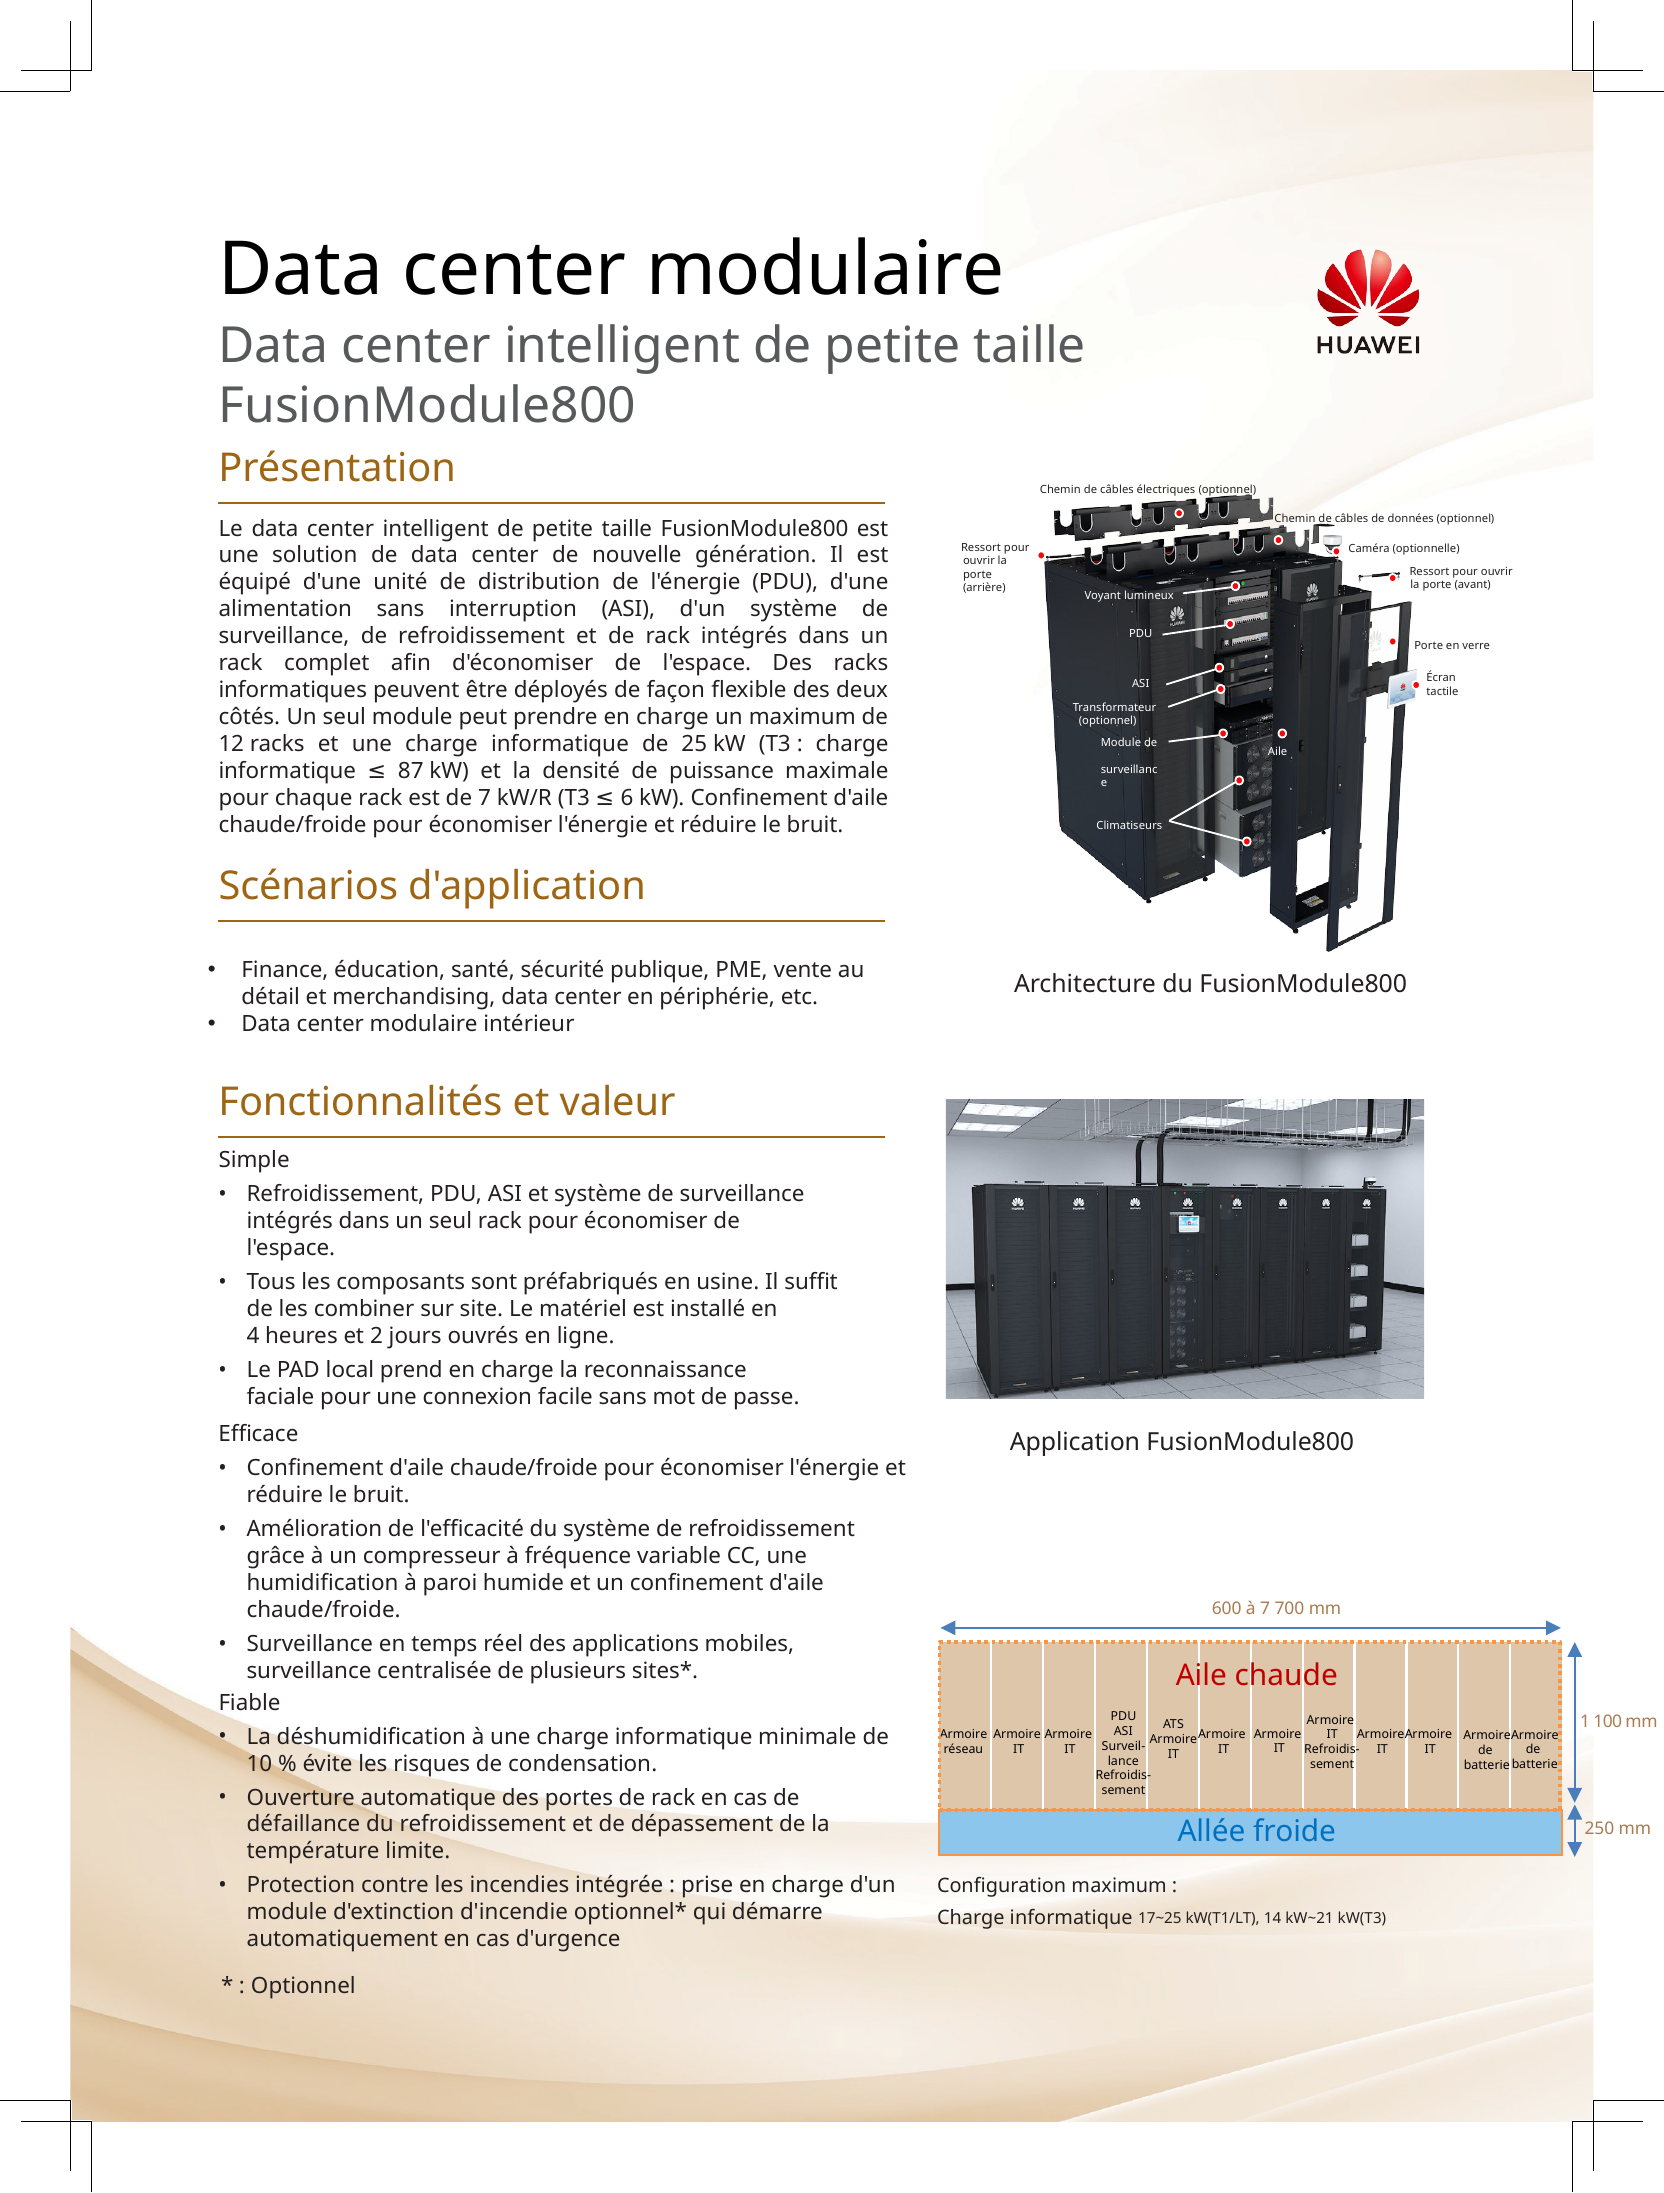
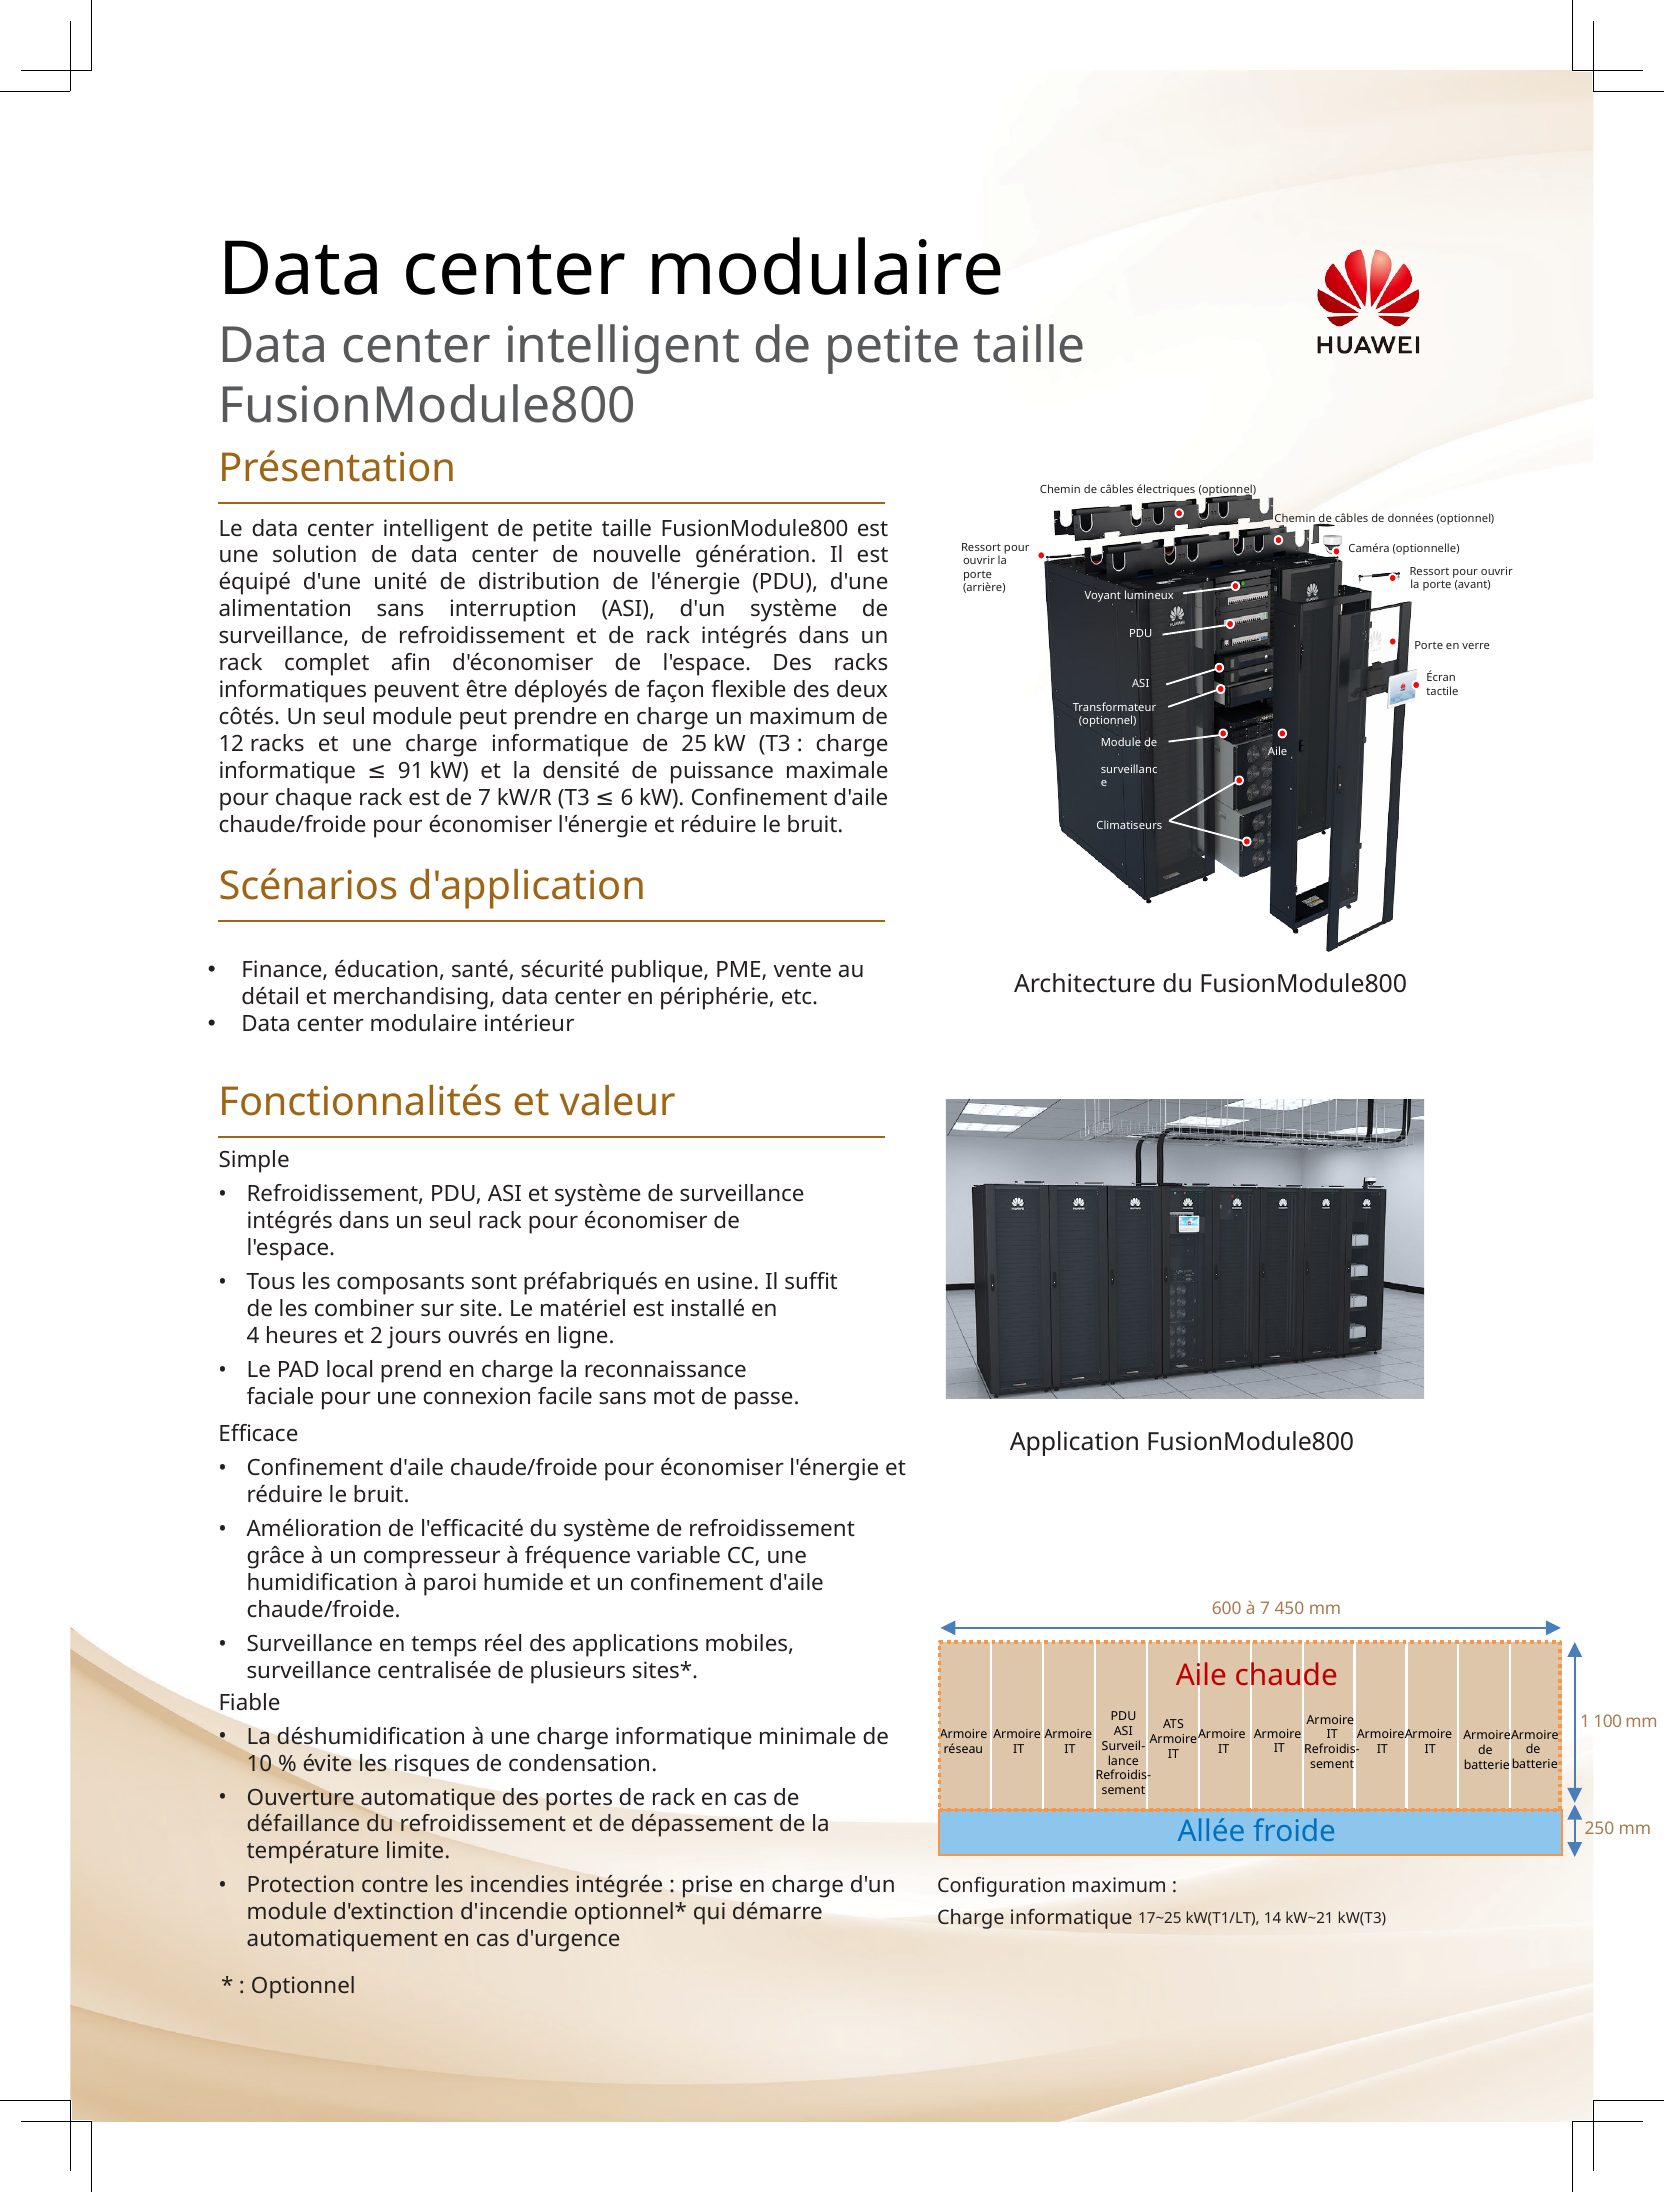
87: 87 -> 91
700: 700 -> 450
